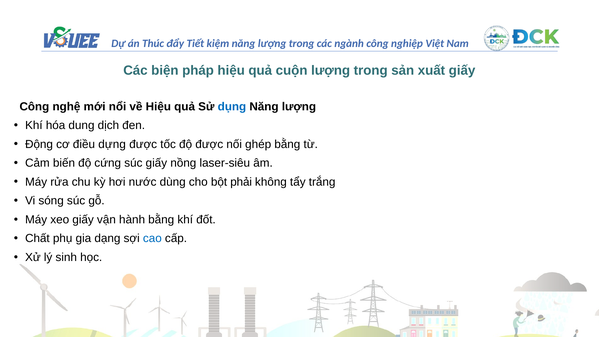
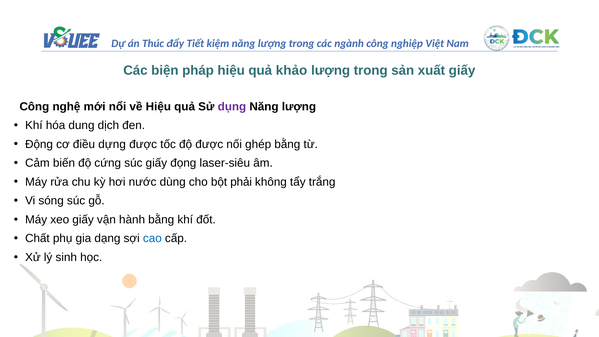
cuộn: cuộn -> khảo
dụng colour: blue -> purple
nồng: nồng -> đọng
